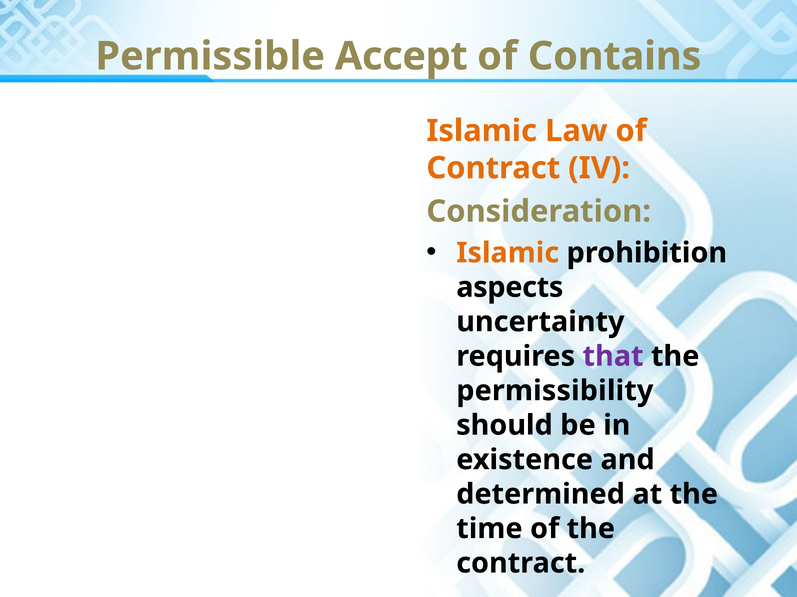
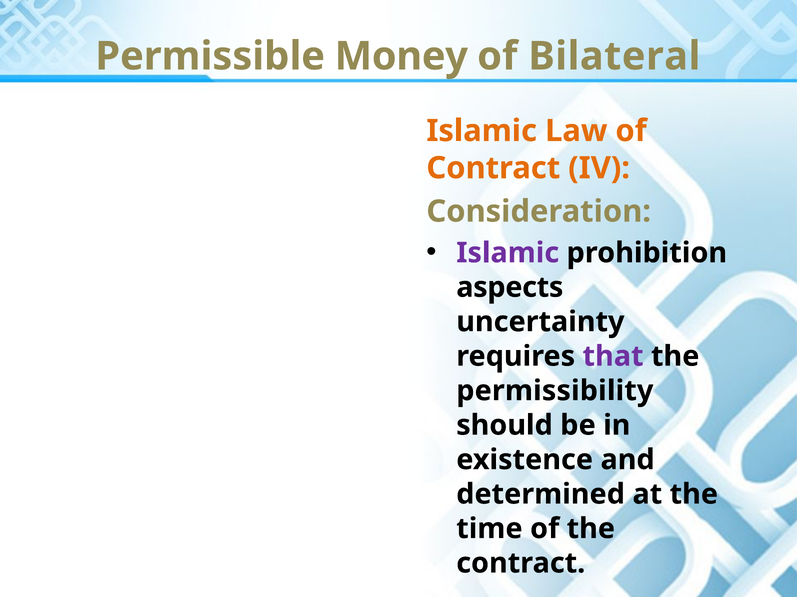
Accept: Accept -> Money
Contains: Contains -> Bilateral
Islamic at (508, 253) colour: orange -> purple
